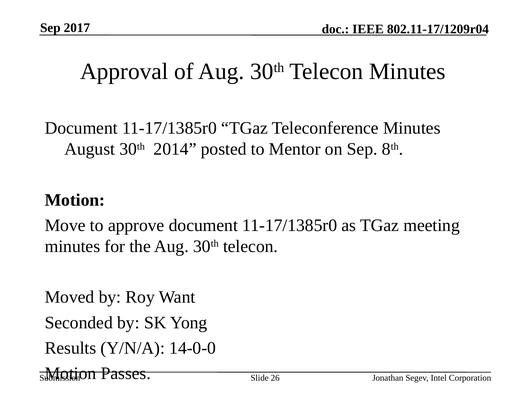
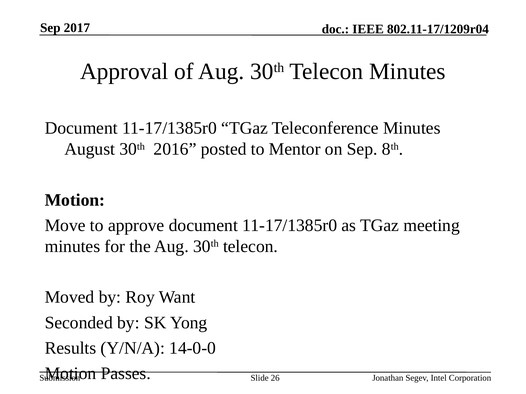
2014: 2014 -> 2016
